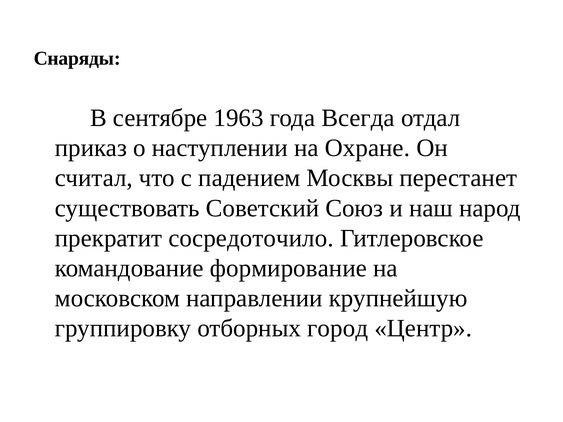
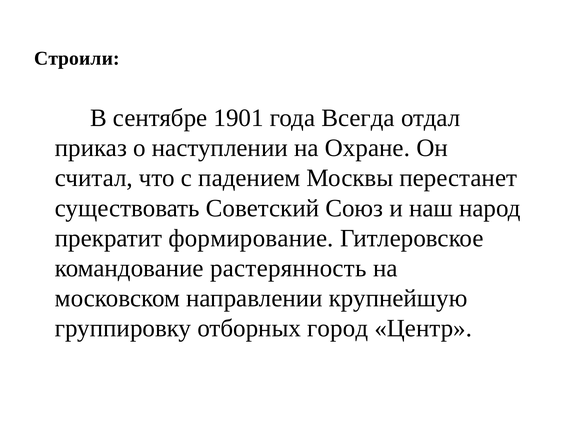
Снаряды: Снаряды -> Строили
1963: 1963 -> 1901
сосредоточило: сосредоточило -> формирование
формирование: формирование -> растерянность
